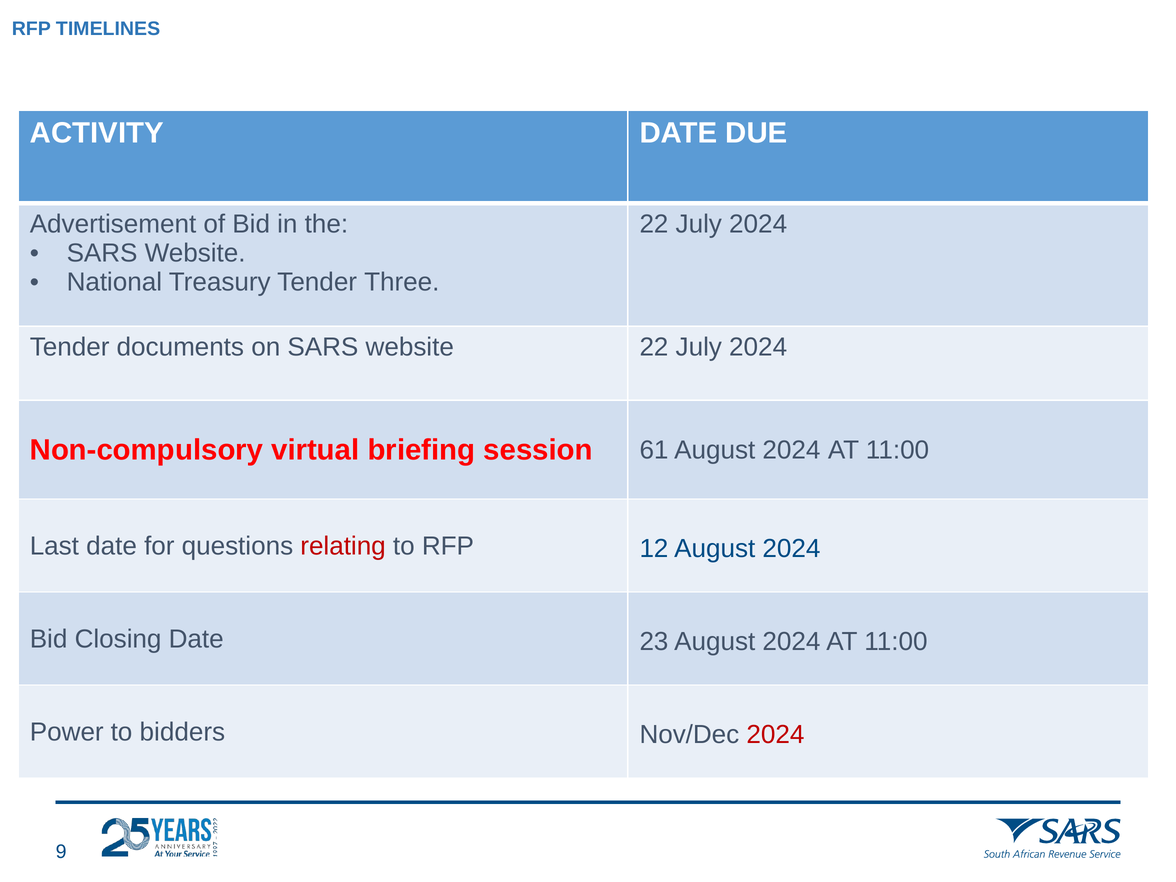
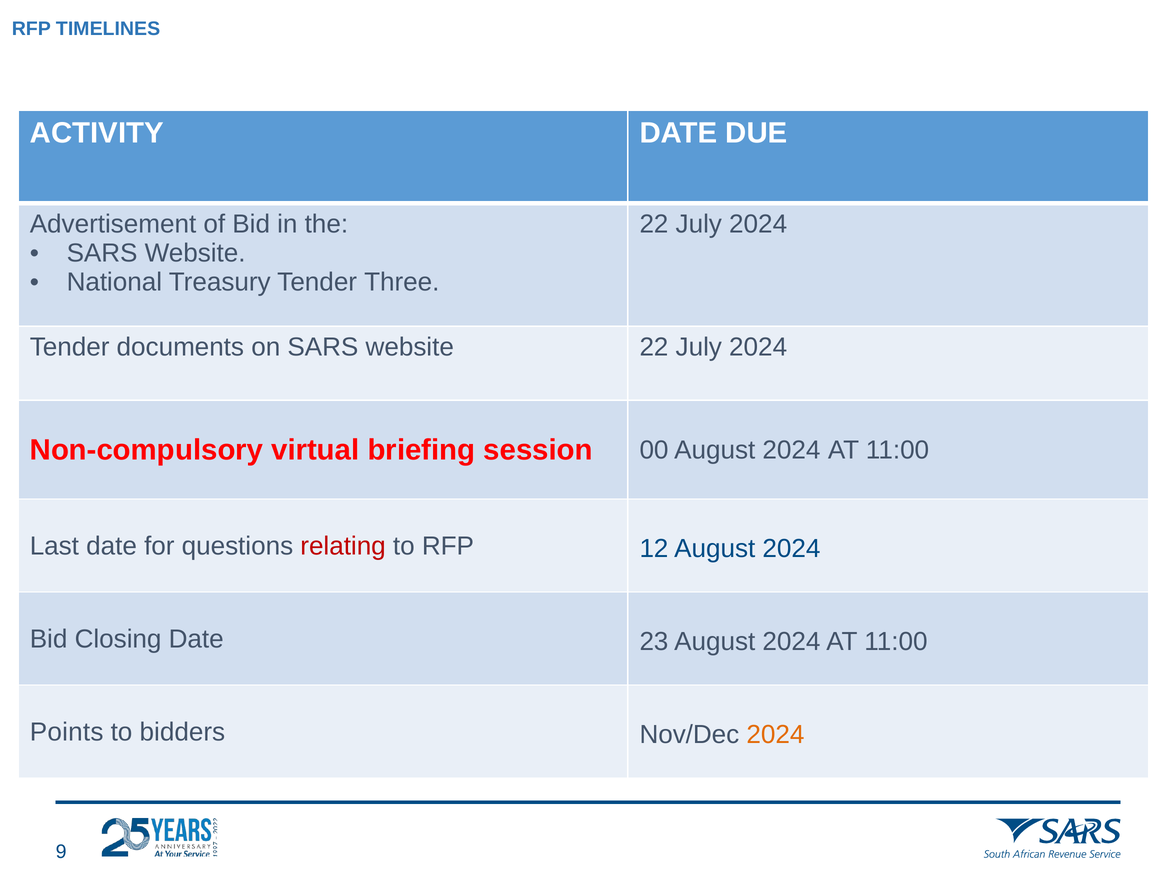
61: 61 -> 00
Power: Power -> Points
2024 at (775, 735) colour: red -> orange
